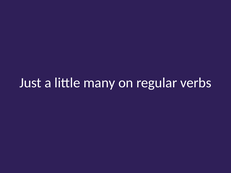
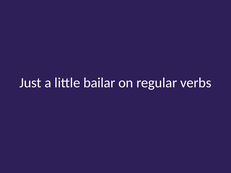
many: many -> bailar
